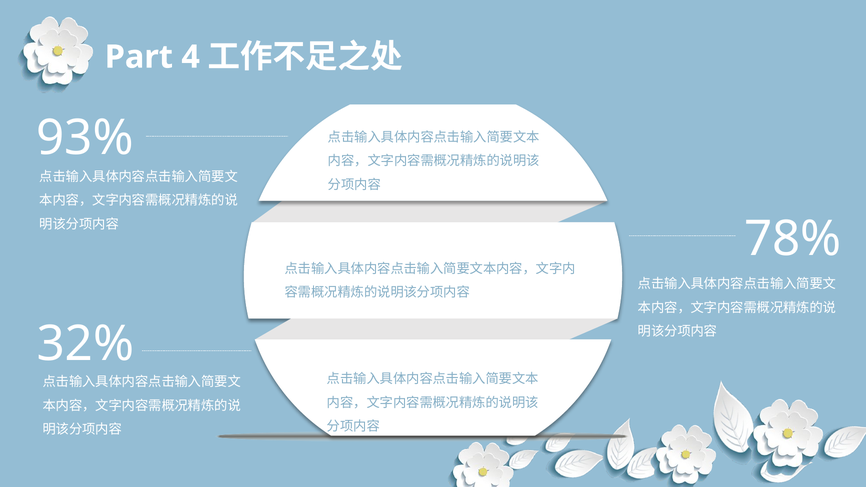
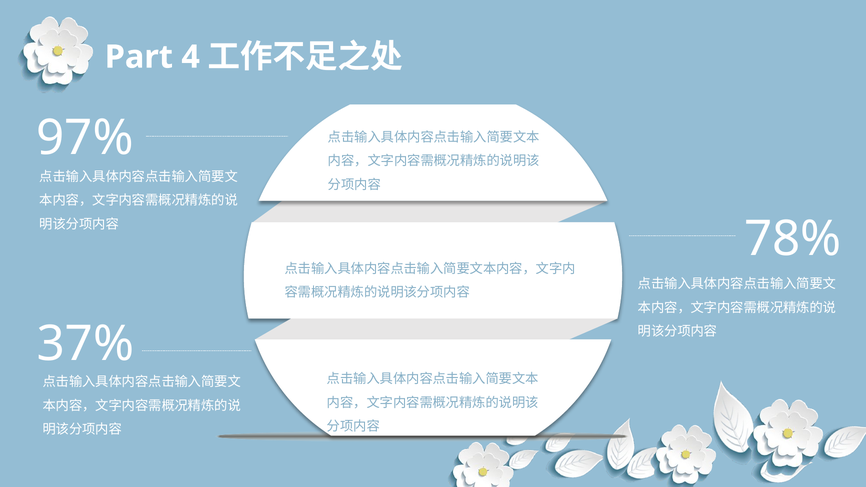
93%: 93% -> 97%
32%: 32% -> 37%
